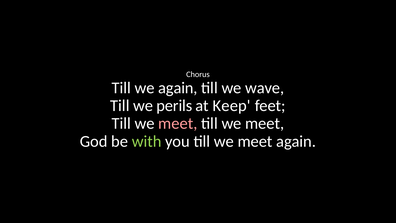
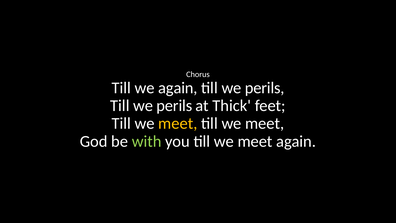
wave at (265, 88): wave -> perils
Keep: Keep -> Thick
meet at (178, 123) colour: pink -> yellow
